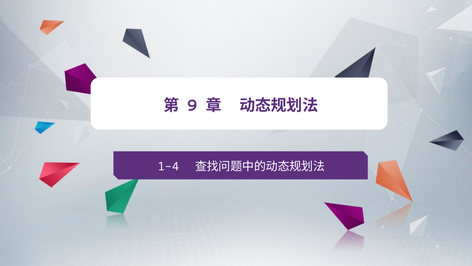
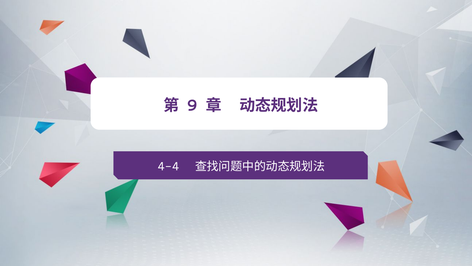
1-4: 1-4 -> 4-4
